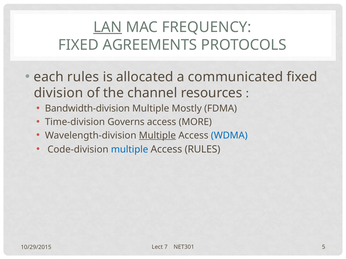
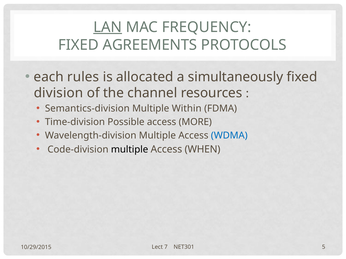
communicated: communicated -> simultaneously
Bandwidth-division: Bandwidth-division -> Semantics-division
Mostly: Mostly -> Within
Governs: Governs -> Possible
Multiple at (157, 136) underline: present -> none
multiple at (130, 150) colour: blue -> black
Access RULES: RULES -> WHEN
